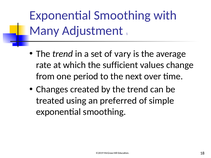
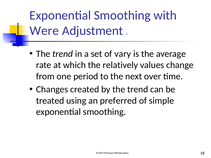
Many: Many -> Were
sufficient: sufficient -> relatively
